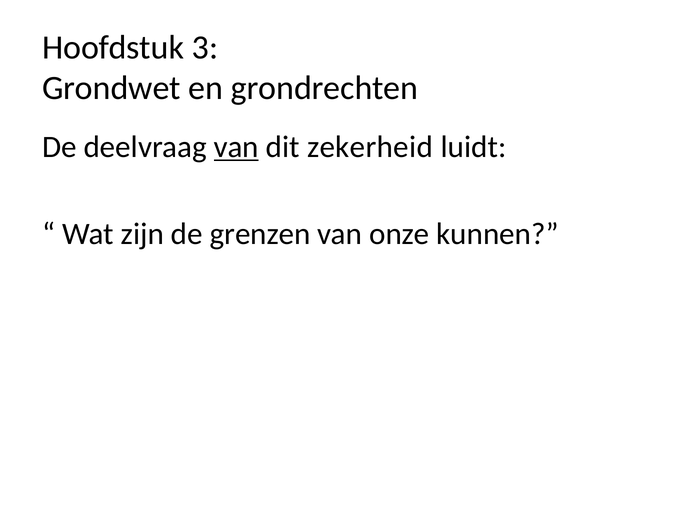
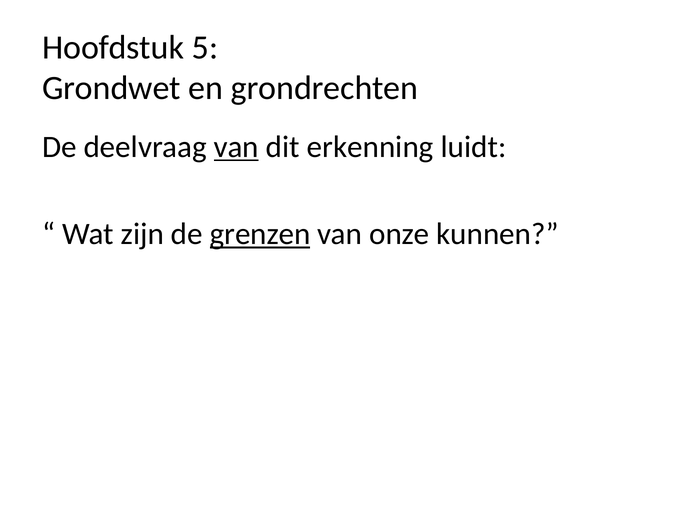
3: 3 -> 5
zekerheid: zekerheid -> erkenning
grenzen underline: none -> present
